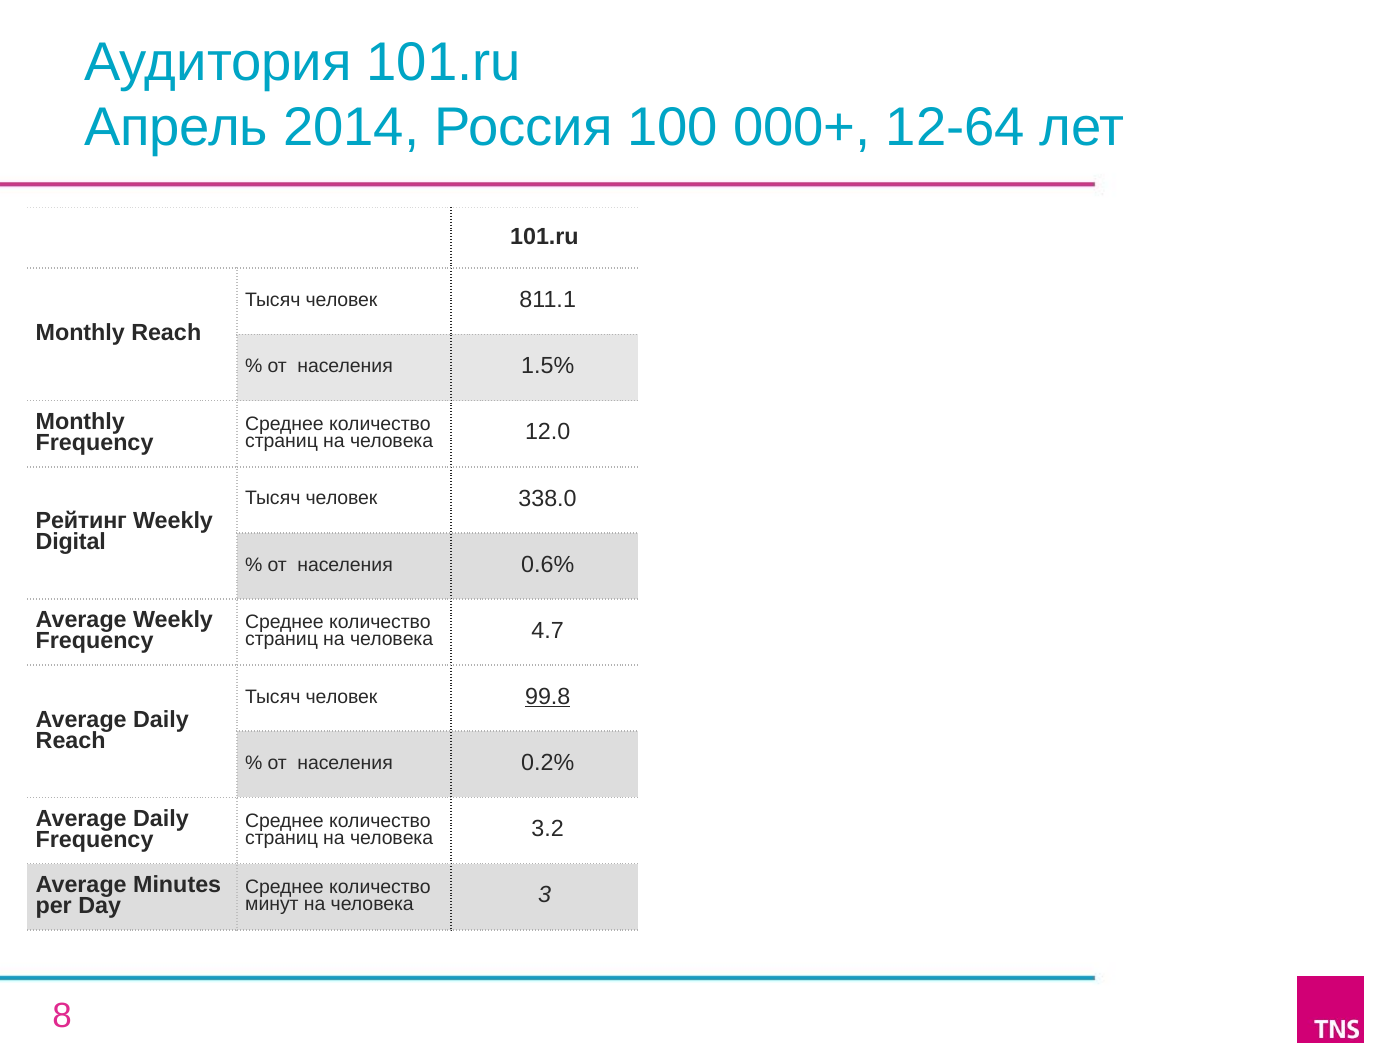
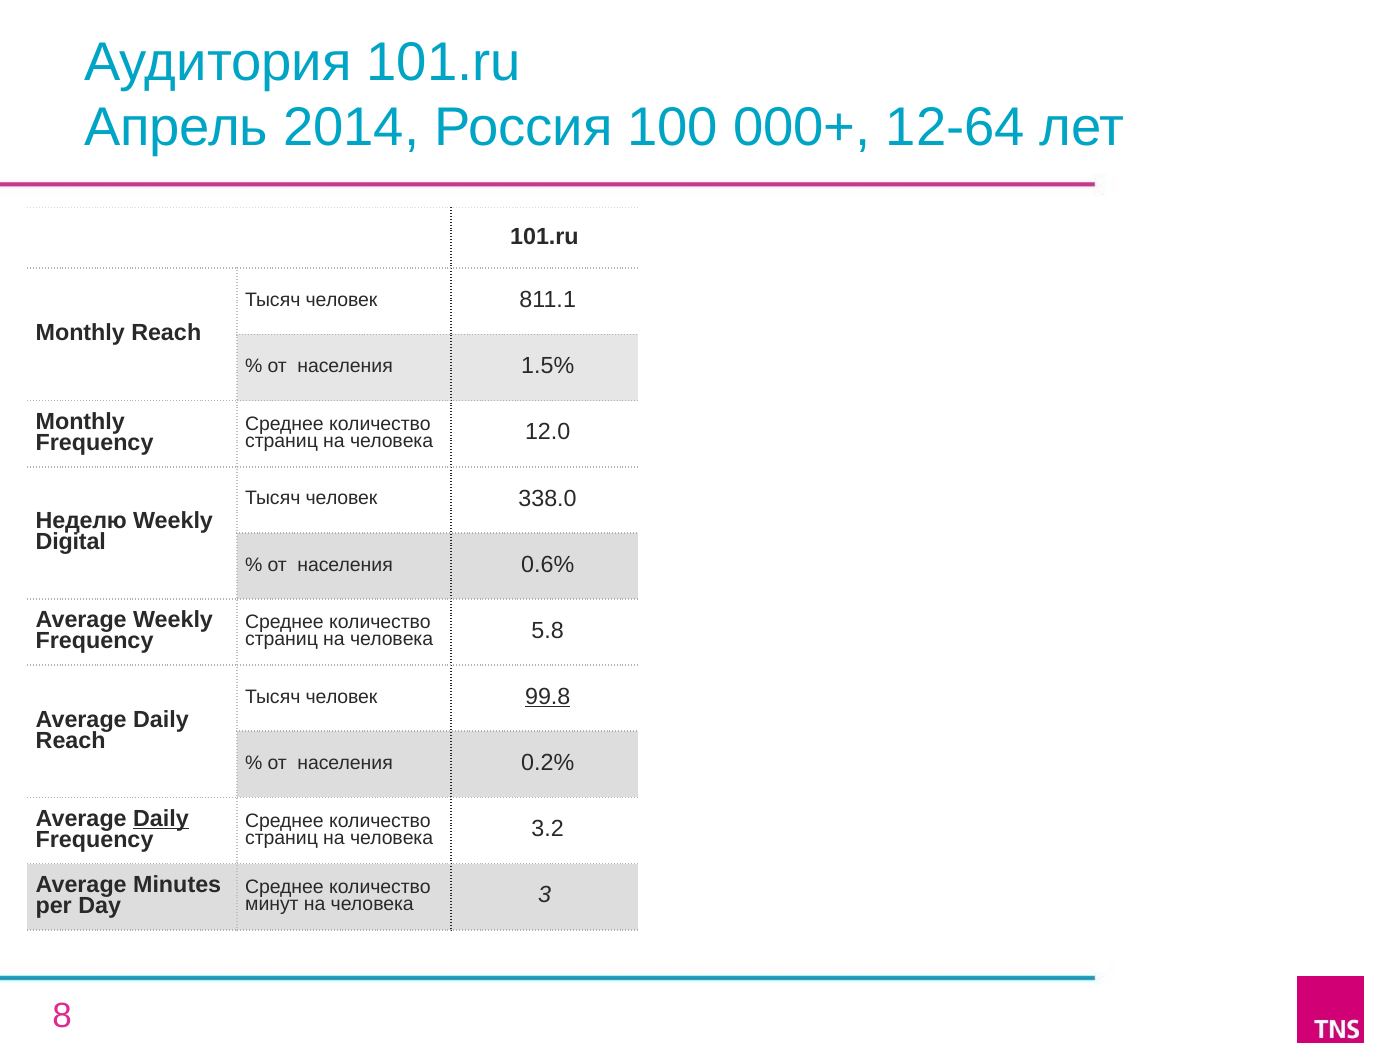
Рейтинг: Рейтинг -> Неделю
4.7: 4.7 -> 5.8
Daily at (161, 819) underline: none -> present
